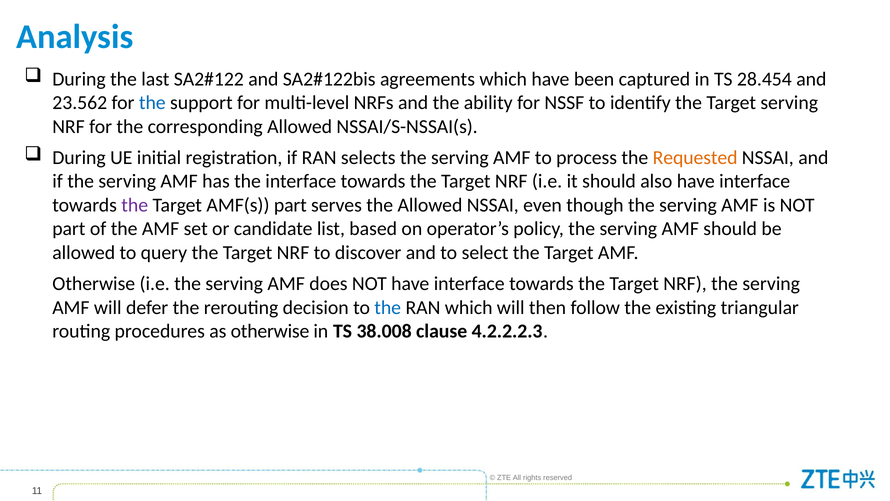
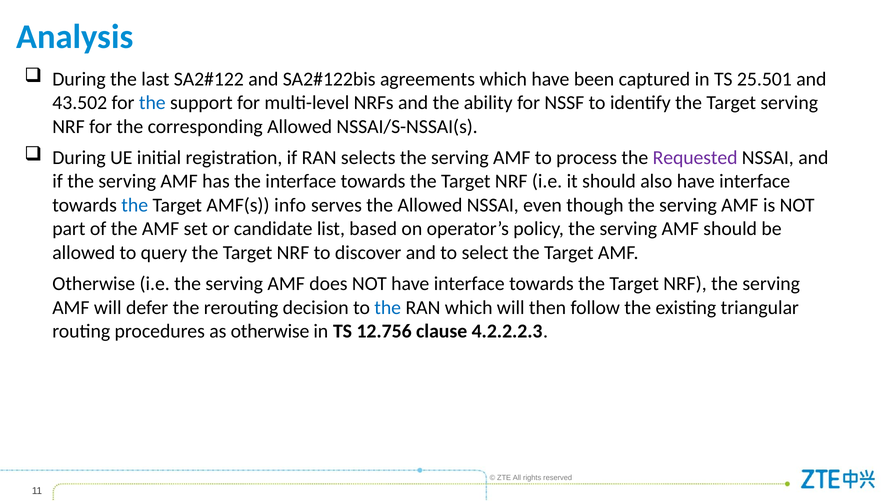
28.454: 28.454 -> 25.501
23.562: 23.562 -> 43.502
Requested colour: orange -> purple
the at (135, 205) colour: purple -> blue
AMF(s part: part -> info
38.008: 38.008 -> 12.756
